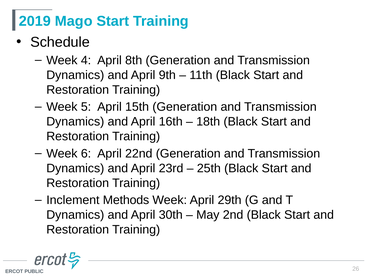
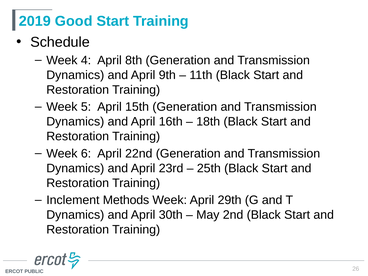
Mago: Mago -> Good
